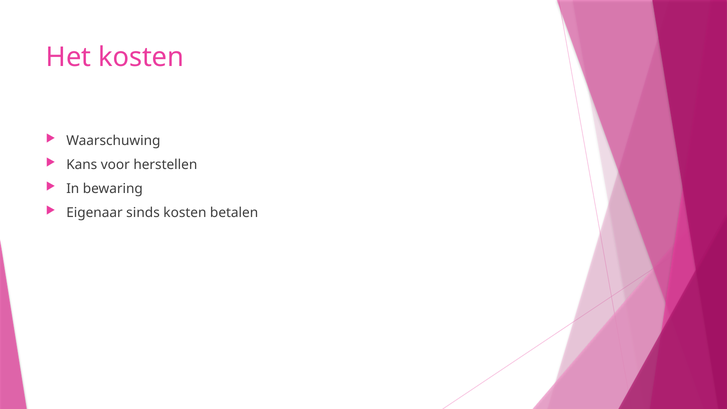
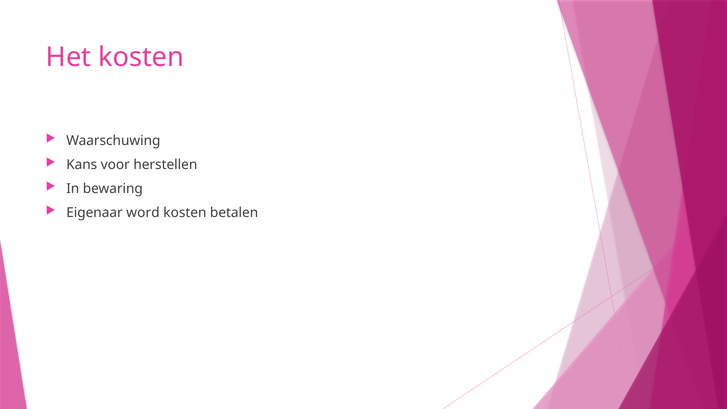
sinds: sinds -> word
